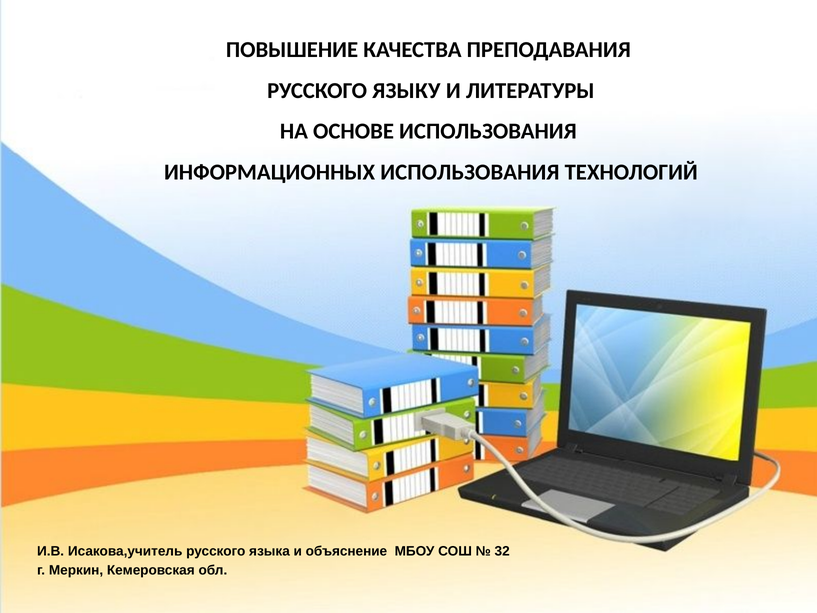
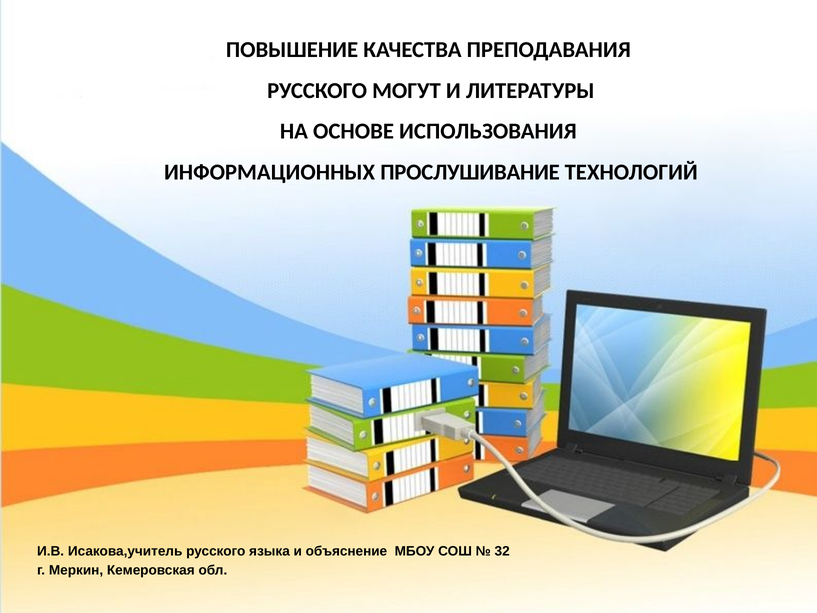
ЯЗЫКУ: ЯЗЫКУ -> МОГУТ
ИНФОРМАЦИОННЫХ ИСПОЛЬЗОВАНИЯ: ИСПОЛЬЗОВАНИЯ -> ПРОСЛУШИВАНИЕ
